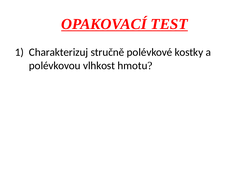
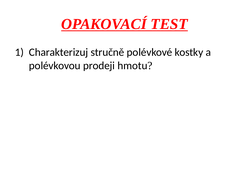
vlhkost: vlhkost -> prodeji
